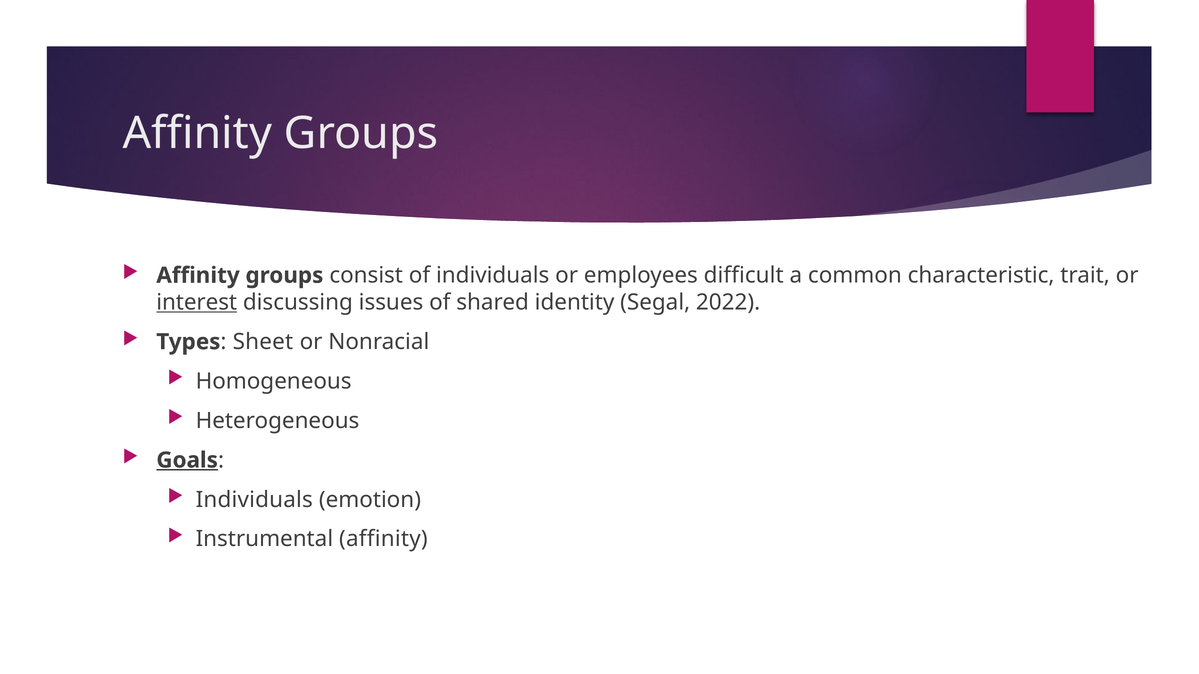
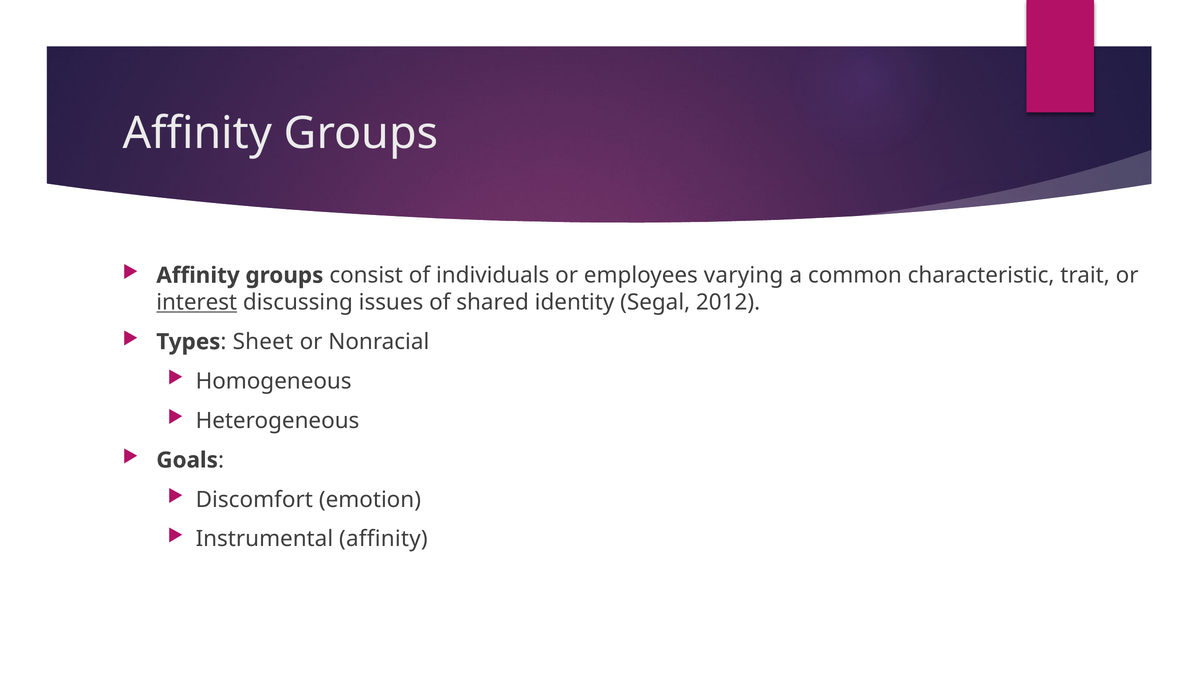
difficult: difficult -> varying
2022: 2022 -> 2012
Goals underline: present -> none
Individuals at (254, 500): Individuals -> Discomfort
